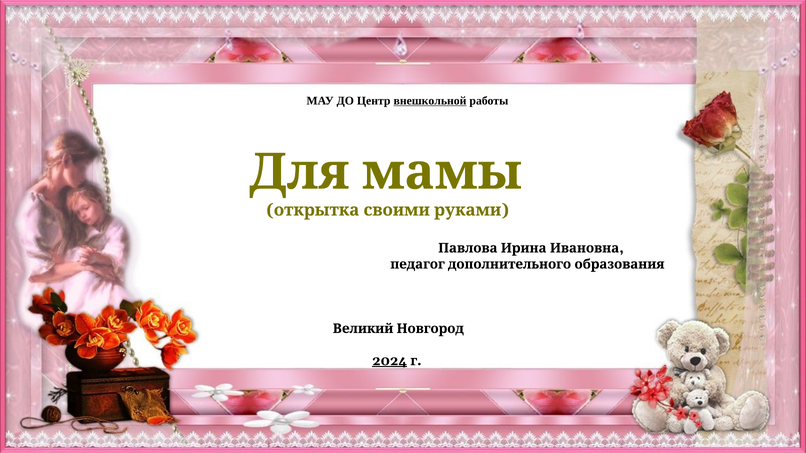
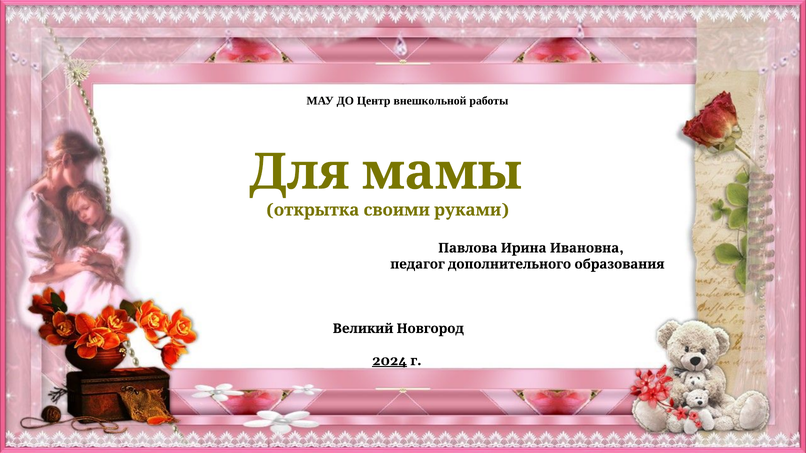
внешкольной underline: present -> none
